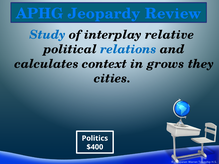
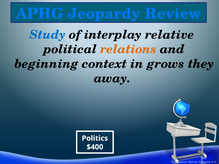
relations colour: blue -> orange
calculates: calculates -> beginning
cities: cities -> away
